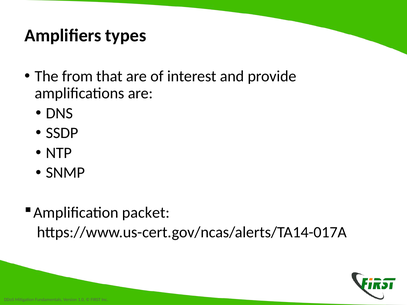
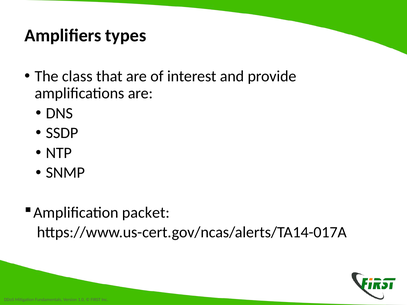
from: from -> class
